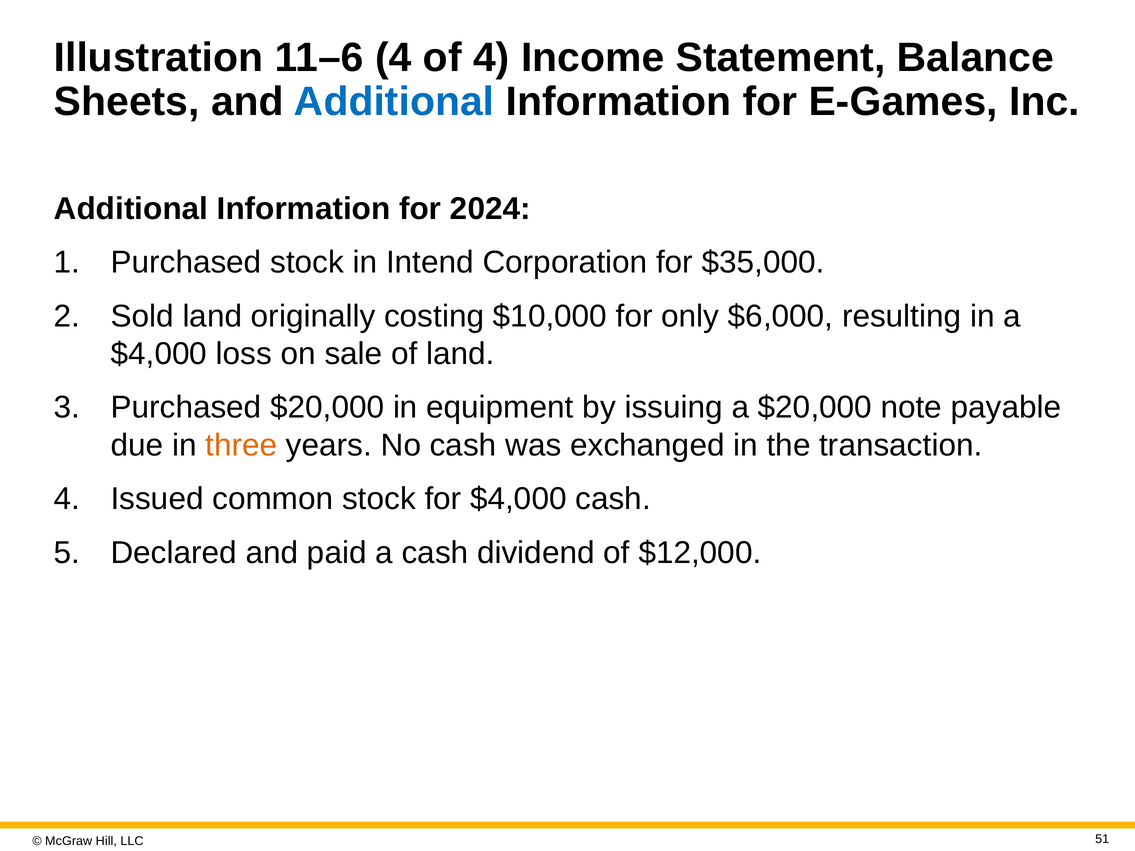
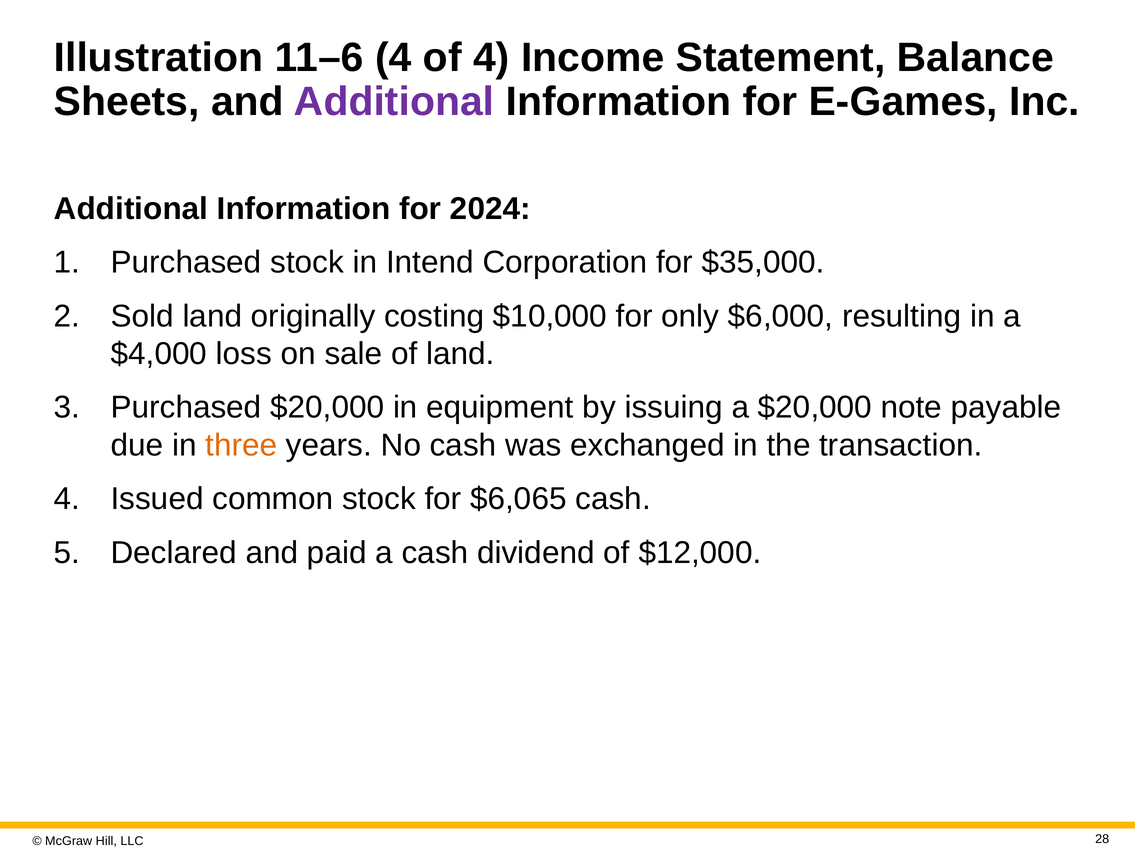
Additional at (394, 102) colour: blue -> purple
for $4,000: $4,000 -> $6,065
51: 51 -> 28
